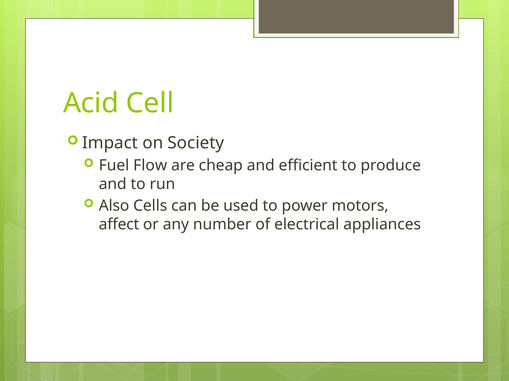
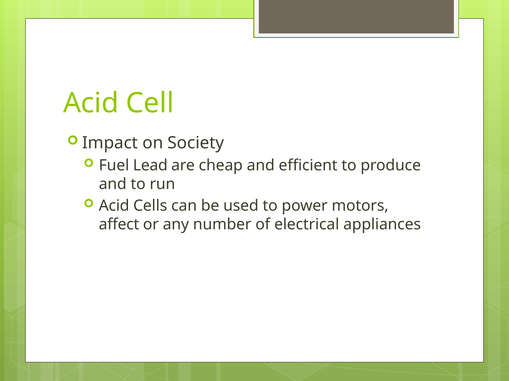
Flow: Flow -> Lead
Also at (114, 206): Also -> Acid
